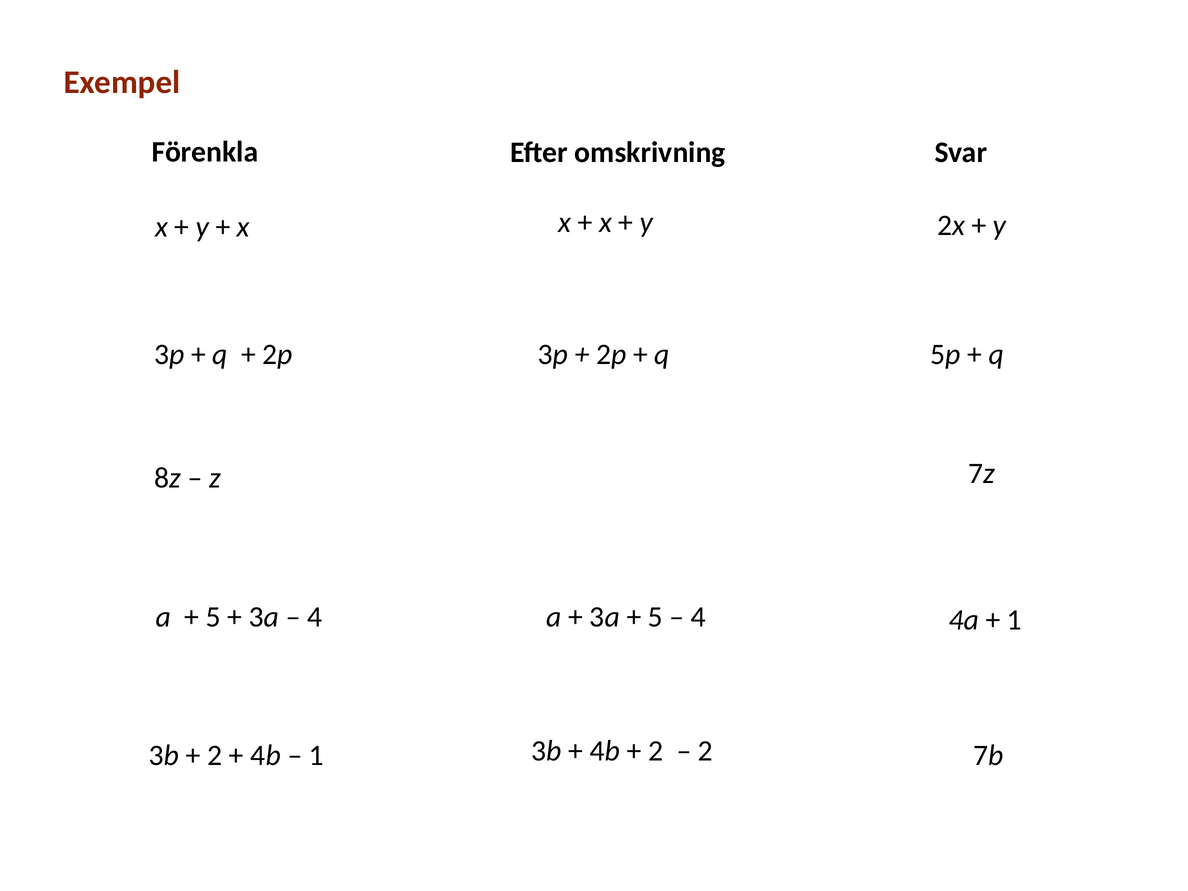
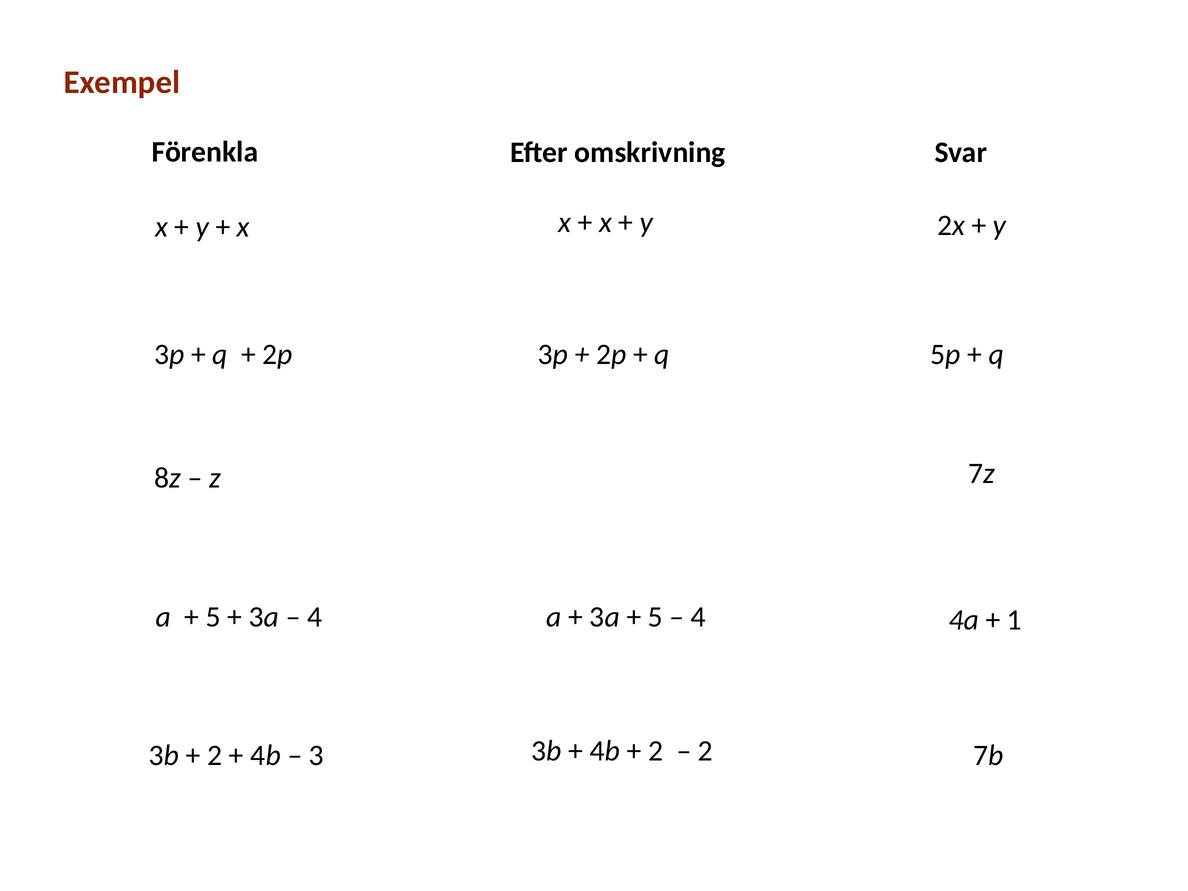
1 at (316, 755): 1 -> 3
